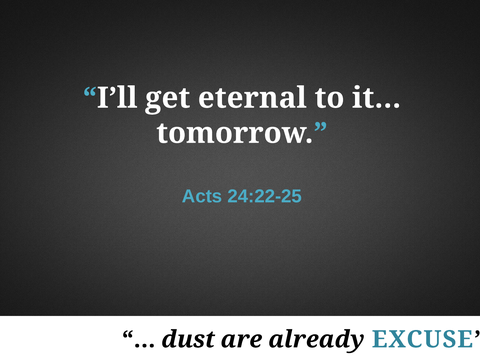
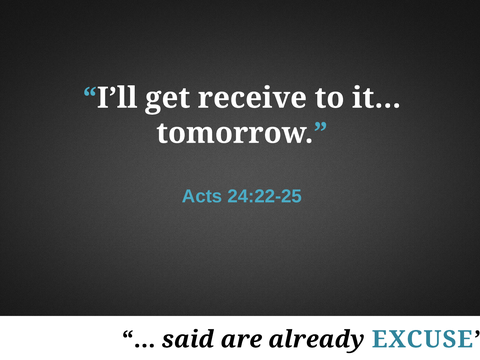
eternal: eternal -> receive
dust: dust -> said
